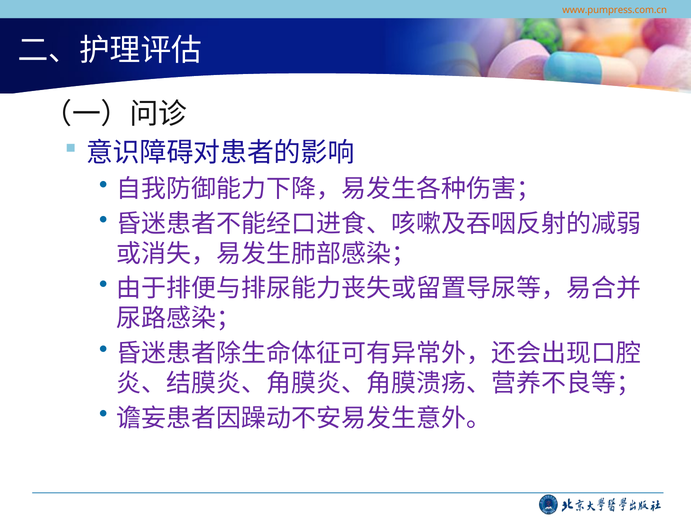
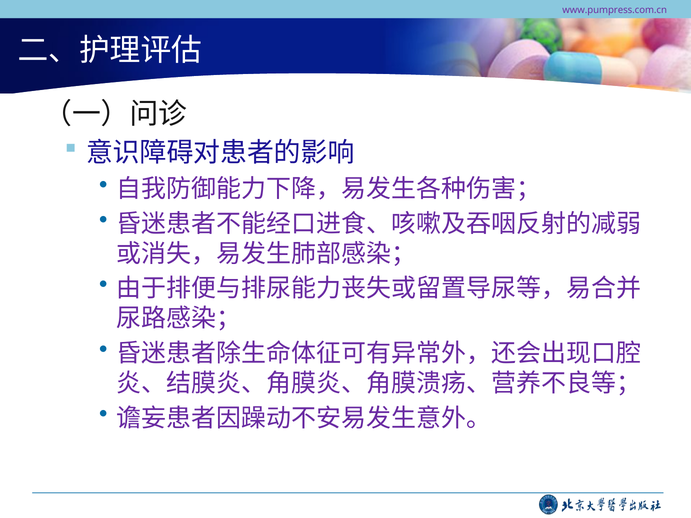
www.pumpress.com.cn colour: orange -> purple
